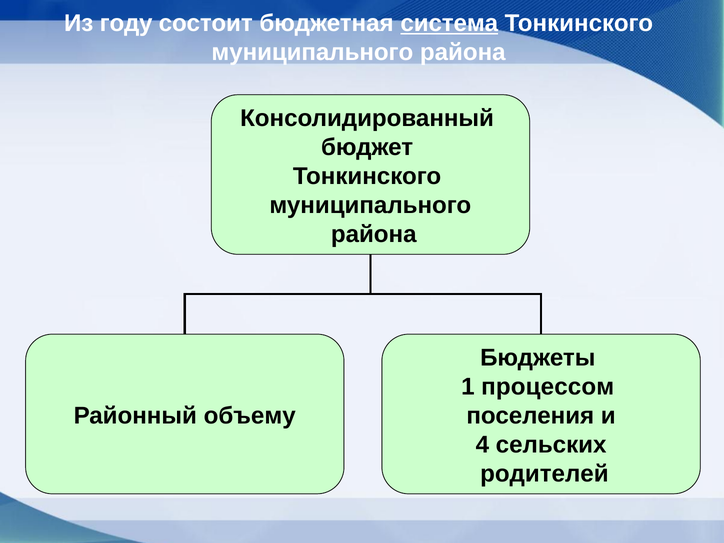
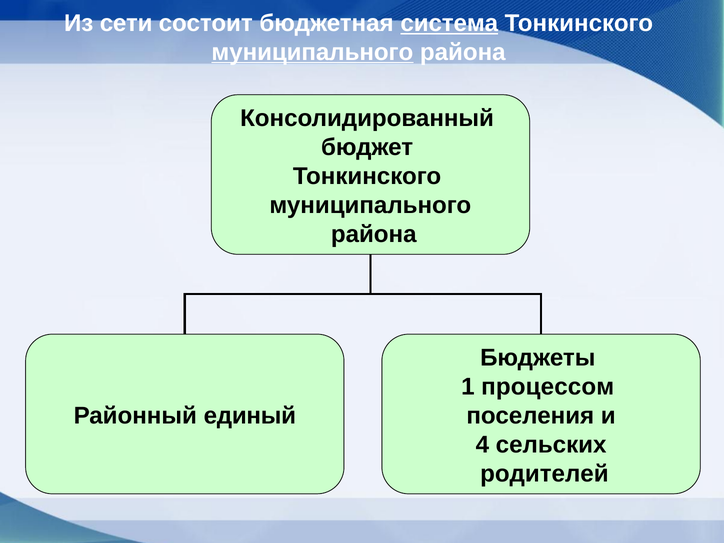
году: году -> сети
муниципального at (312, 52) underline: none -> present
объему: объему -> единый
